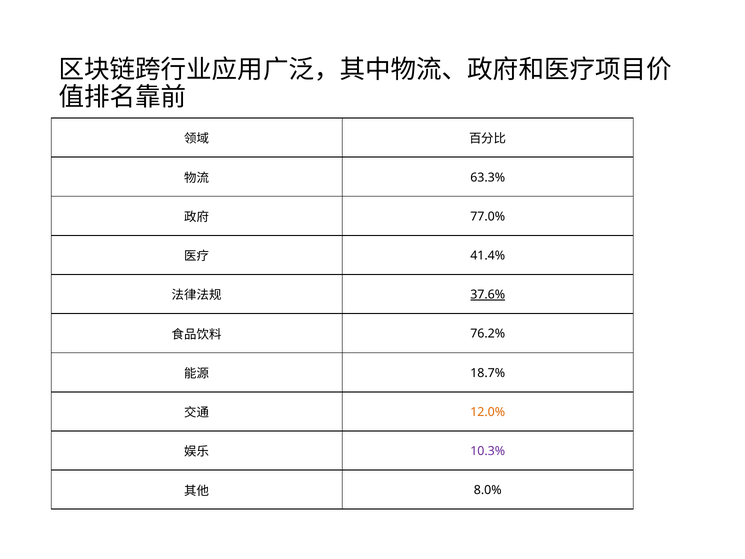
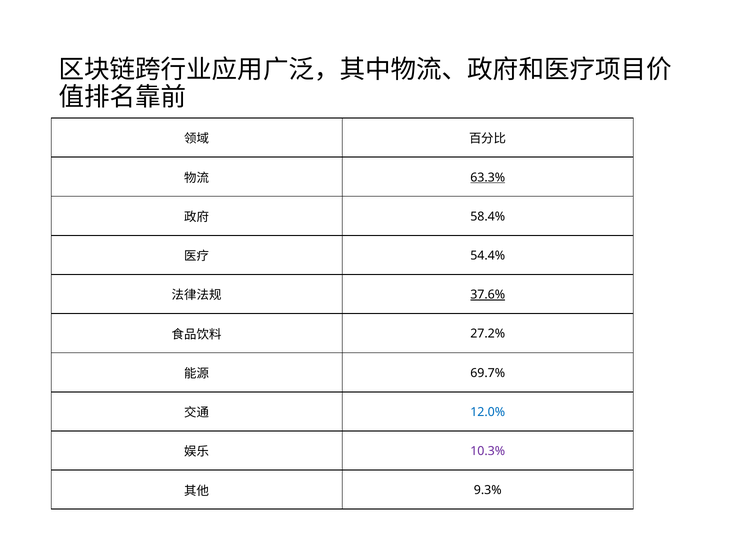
63.3% underline: none -> present
77.0%: 77.0% -> 58.4%
41.4%: 41.4% -> 54.4%
76.2%: 76.2% -> 27.2%
18.7%: 18.7% -> 69.7%
12.0% colour: orange -> blue
8.0%: 8.0% -> 9.3%
